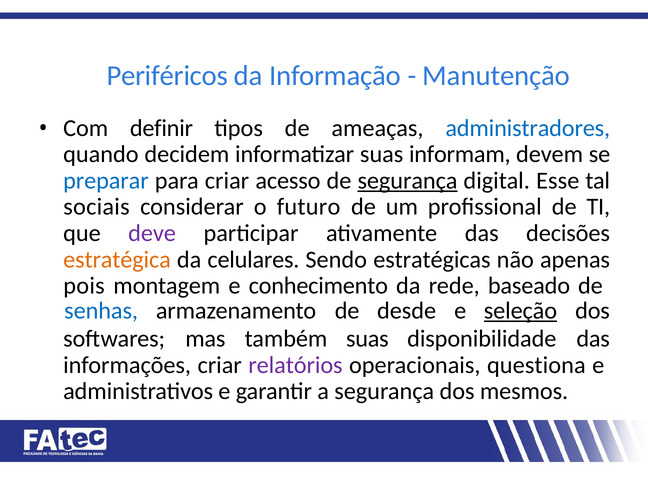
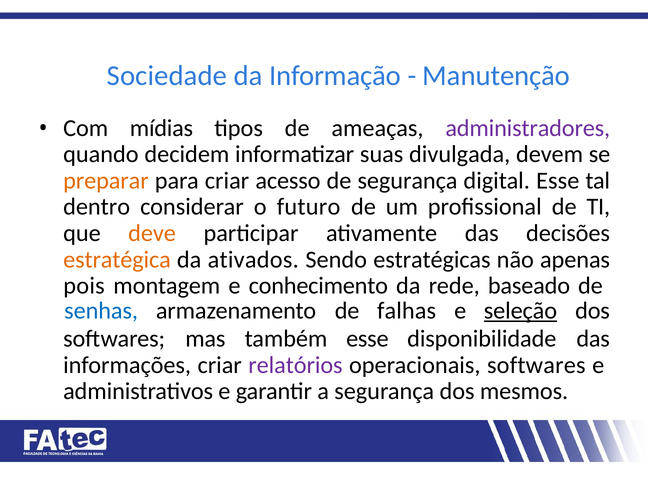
Periféricos: Periféricos -> Sociedade
definir: definir -> mídias
administradores colour: blue -> purple
informam: informam -> divulgada
preparar colour: blue -> orange
segurança at (408, 181) underline: present -> none
sociais: sociais -> dentro
deve colour: purple -> orange
celulares: celulares -> ativados
desde: desde -> falhas
também suas: suas -> esse
operacionais questiona: questiona -> softwares
